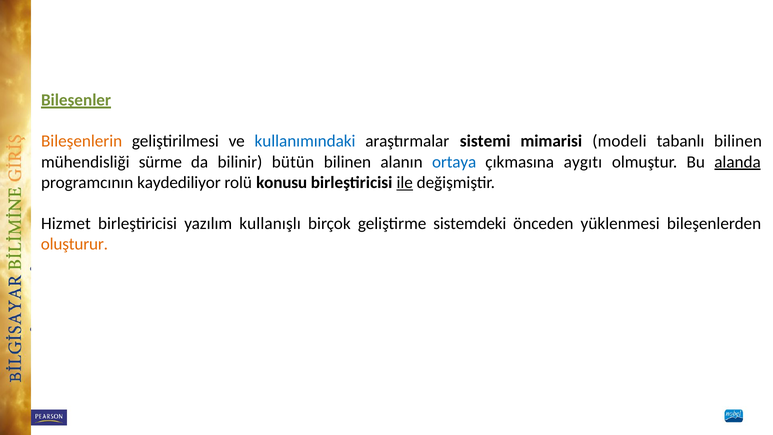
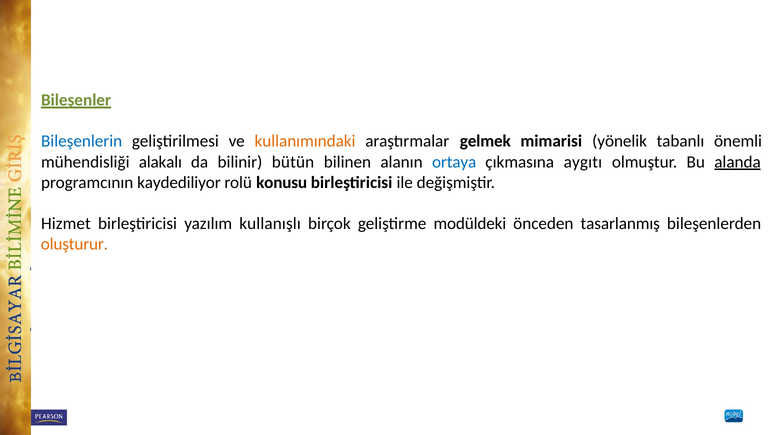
Bileşenlerin colour: orange -> blue
kullanımındaki colour: blue -> orange
sistemi: sistemi -> gelmek
modeli: modeli -> yönelik
tabanlı bilinen: bilinen -> önemli
sürme: sürme -> alakalı
ile underline: present -> none
sistemdeki: sistemdeki -> modüldeki
yüklenmesi: yüklenmesi -> tasarlanmış
